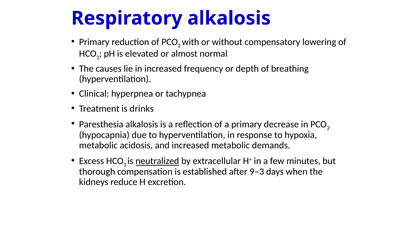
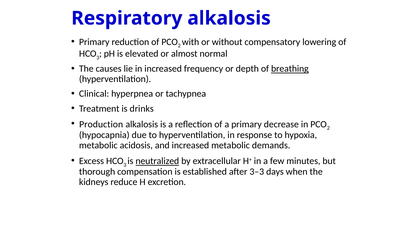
breathing underline: none -> present
Paresthesia: Paresthesia -> Production
9–3: 9–3 -> 3–3
